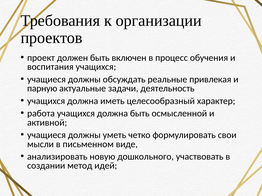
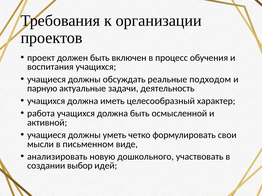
привлекая: привлекая -> подходом
метод: метод -> выбор
